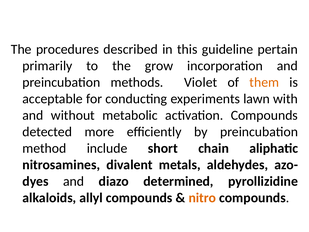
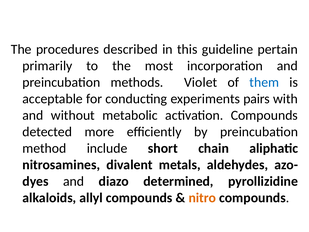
grow: grow -> most
them colour: orange -> blue
lawn: lawn -> pairs
